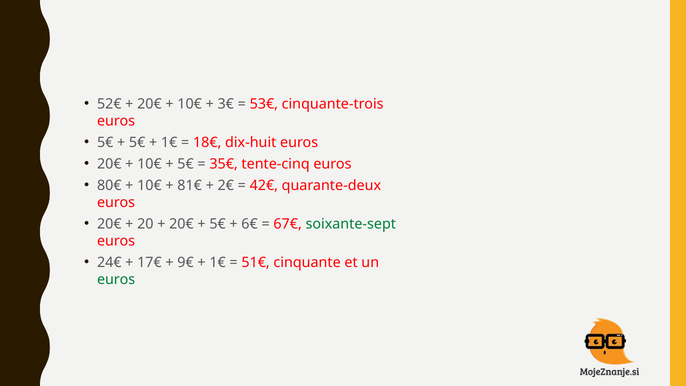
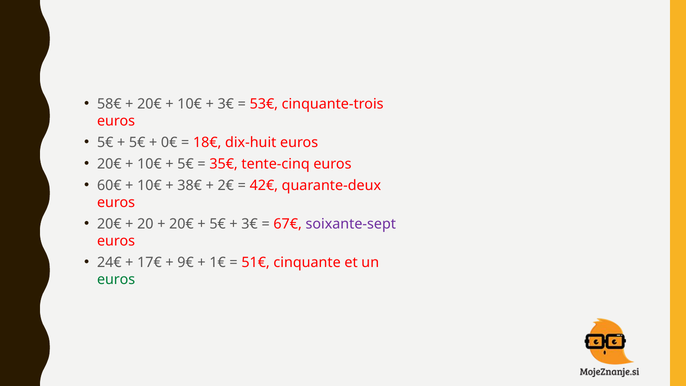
52€: 52€ -> 58€
1€ at (169, 142): 1€ -> 0€
80€: 80€ -> 60€
81€: 81€ -> 38€
6€ at (250, 224): 6€ -> 3€
soixante-sept colour: green -> purple
